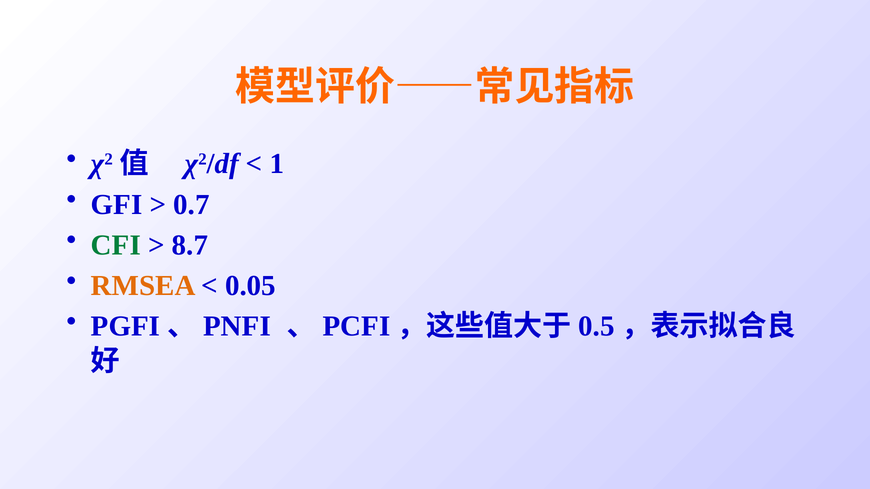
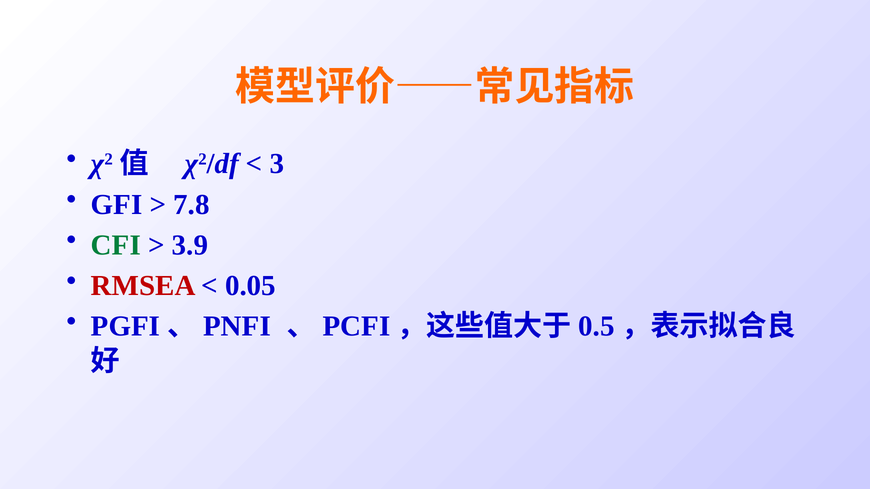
1: 1 -> 3
0.7: 0.7 -> 7.8
8.7: 8.7 -> 3.9
RMSEA colour: orange -> red
